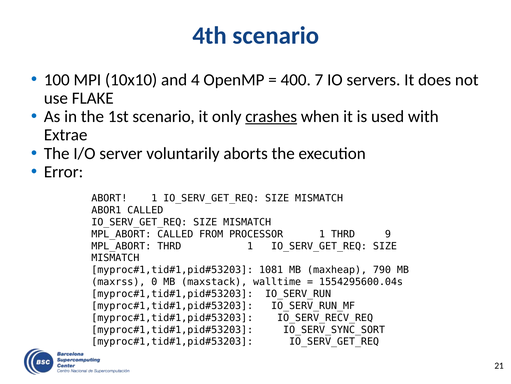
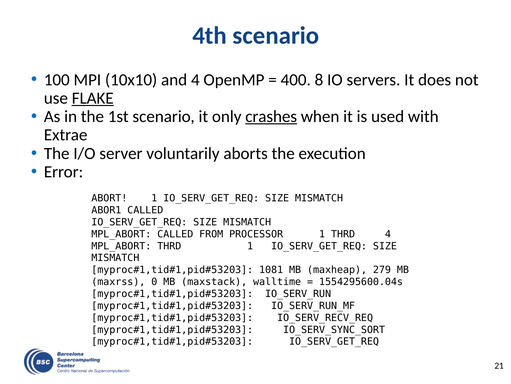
7: 7 -> 8
FLAKE underline: none -> present
THRD 9: 9 -> 4
790: 790 -> 279
